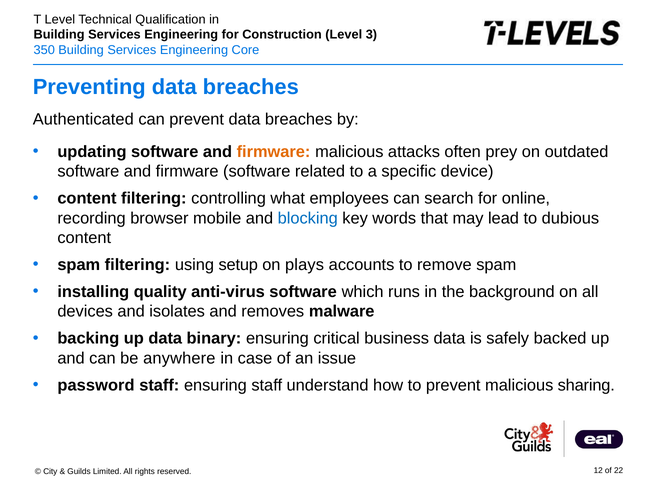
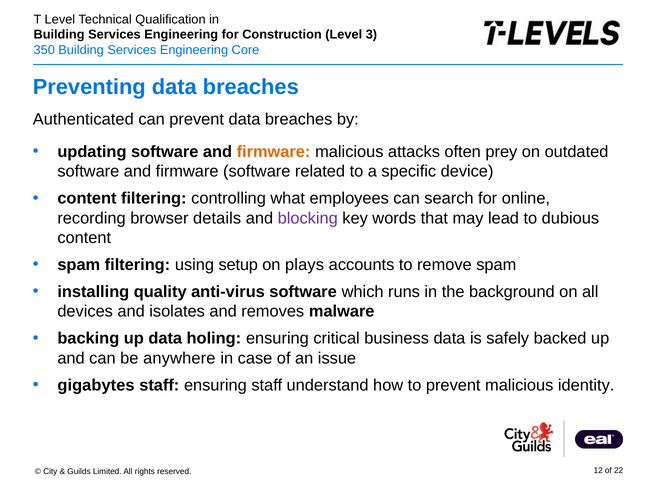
mobile: mobile -> details
blocking colour: blue -> purple
binary: binary -> holing
password: password -> gigabytes
sharing: sharing -> identity
